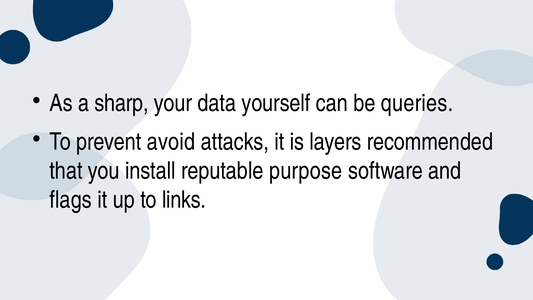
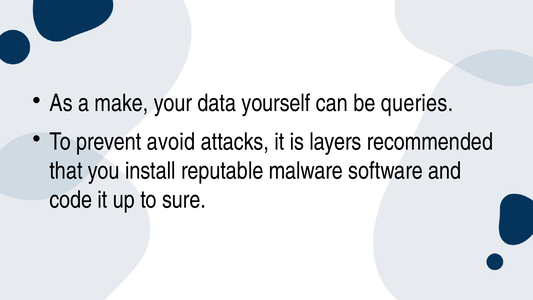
sharp: sharp -> make
purpose: purpose -> malware
flags: flags -> code
links: links -> sure
